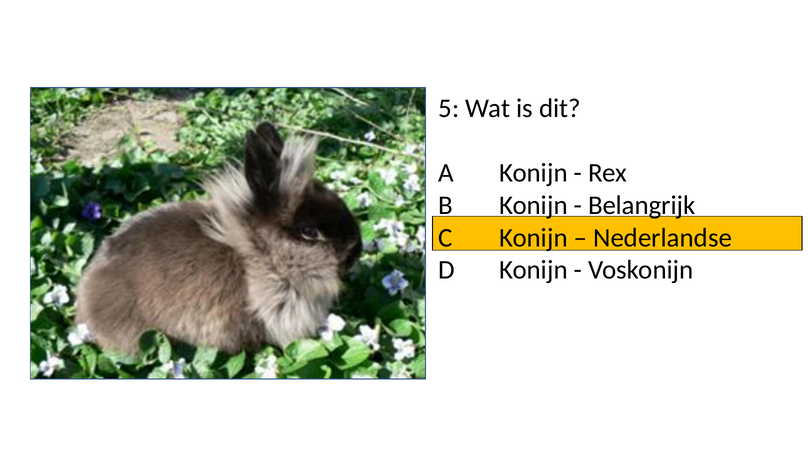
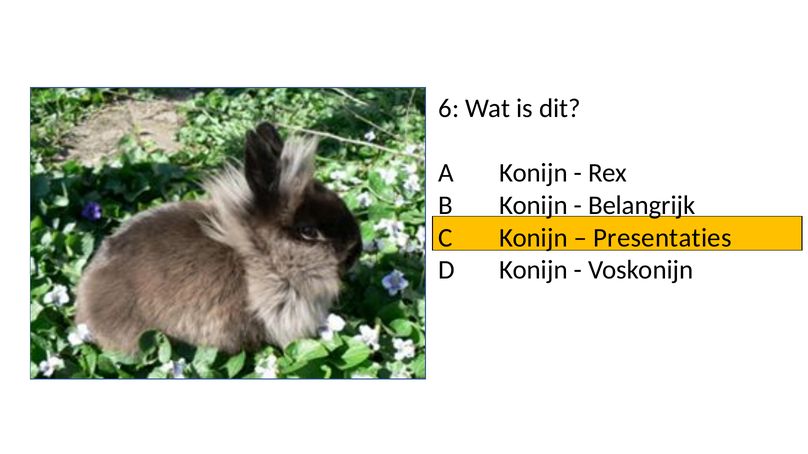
5: 5 -> 6
Nederlandse: Nederlandse -> Presentaties
